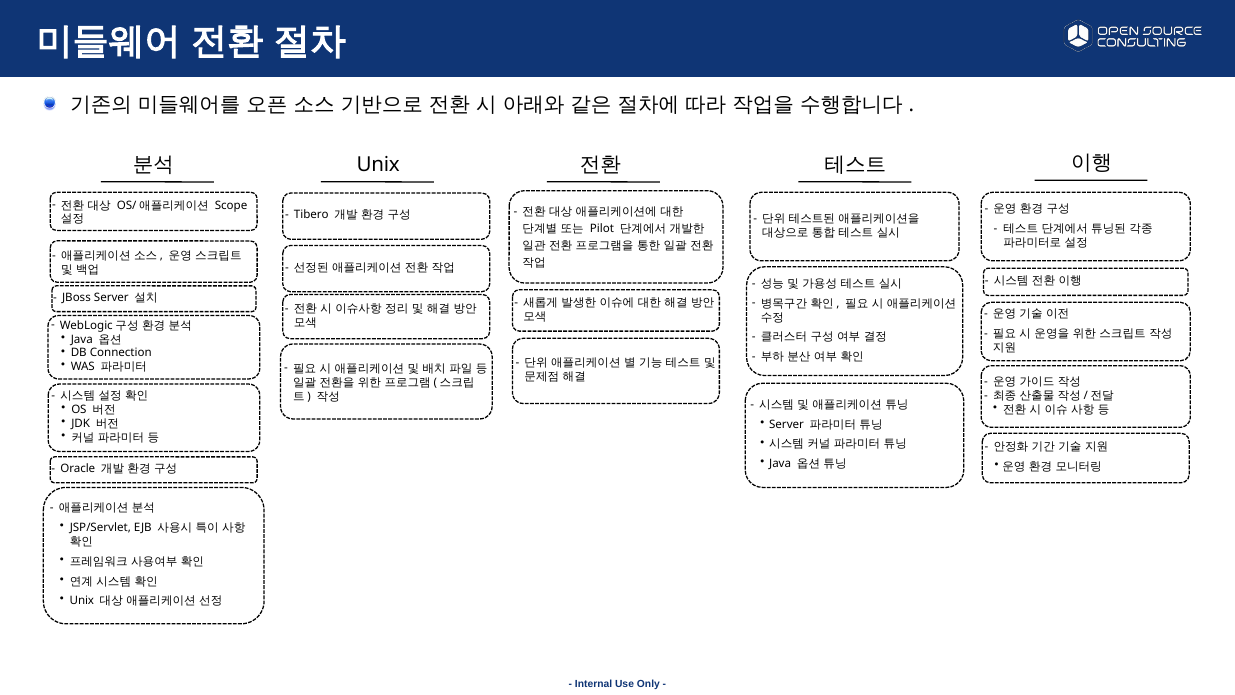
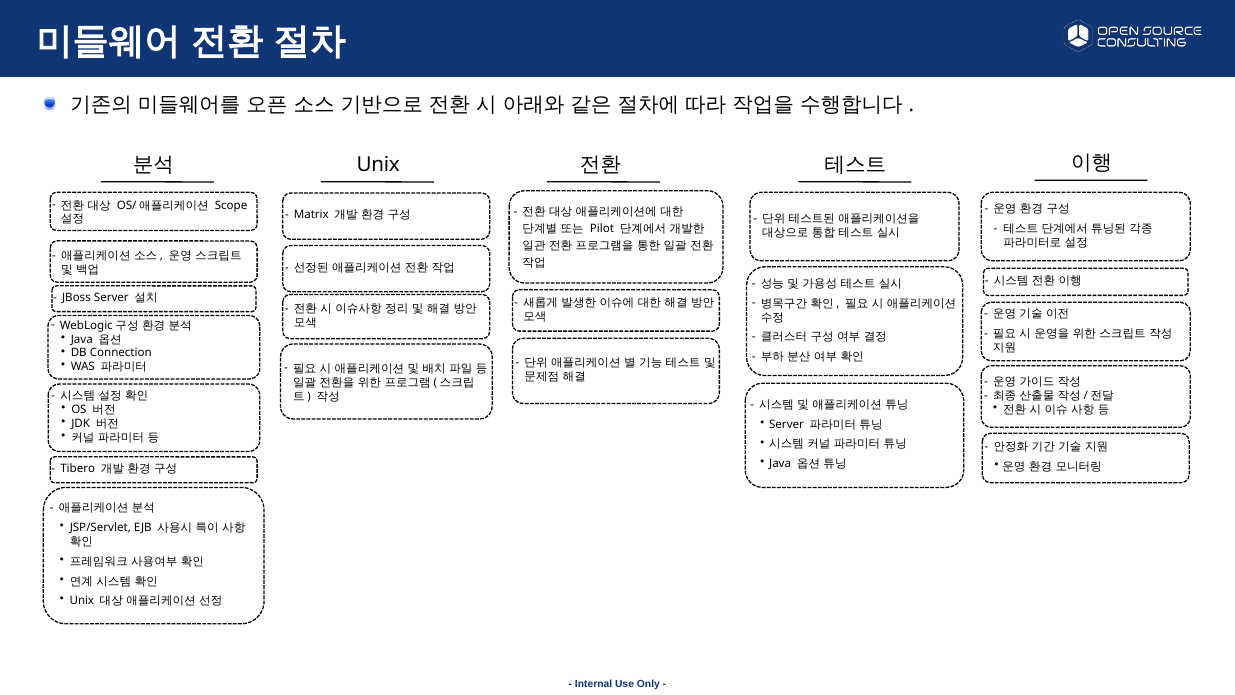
Tibero: Tibero -> Matrix
Oracle: Oracle -> Tibero
